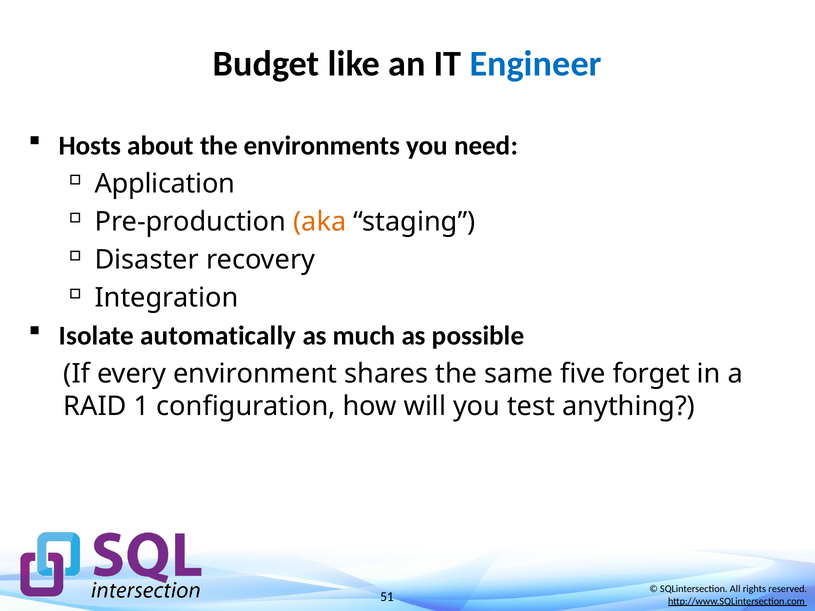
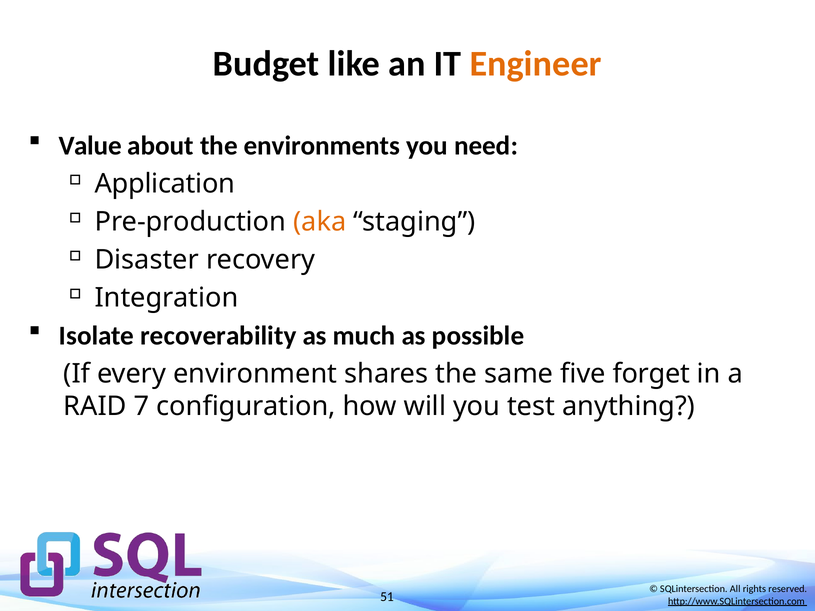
Engineer colour: blue -> orange
Hosts: Hosts -> Value
automatically: automatically -> recoverability
1: 1 -> 7
